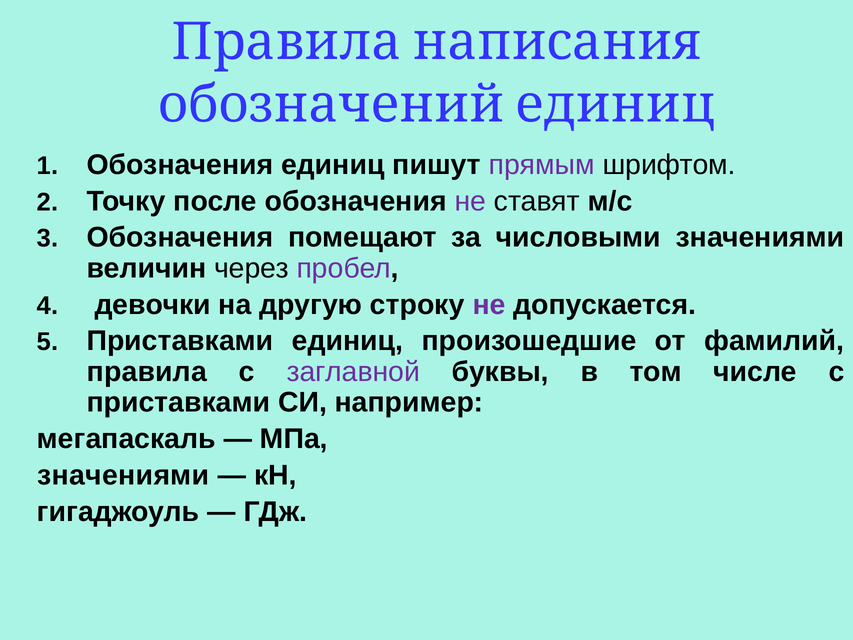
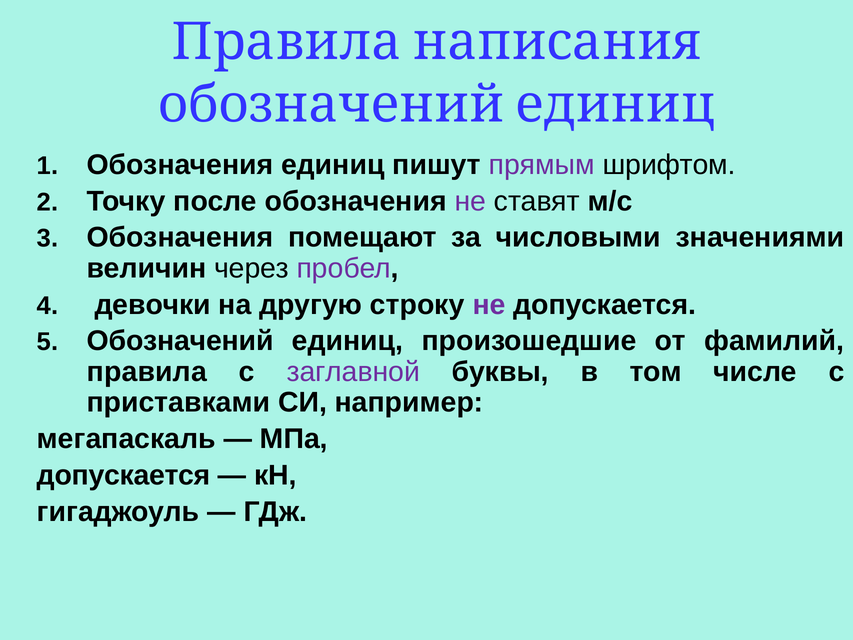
Приставками at (180, 341): Приставками -> Обозначений
значениями at (123, 475): значениями -> допускается
